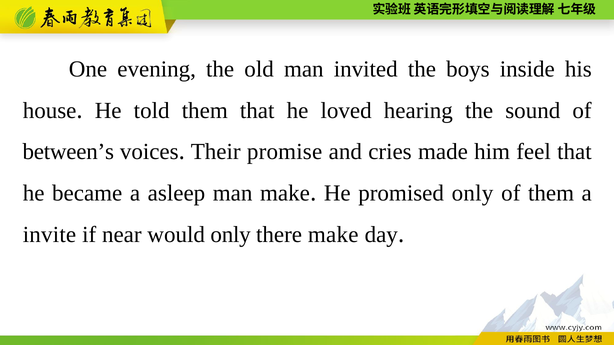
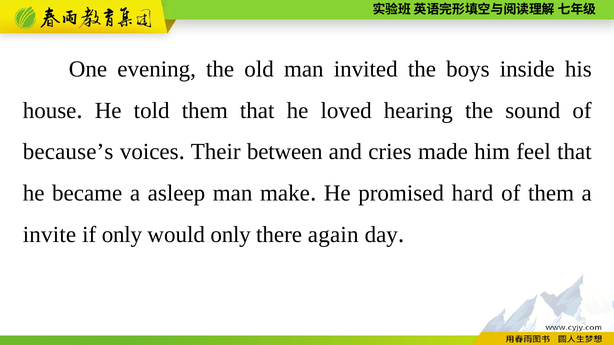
between’s: between’s -> because’s
promise: promise -> between
promised only: only -> hard
if near: near -> only
there make: make -> again
